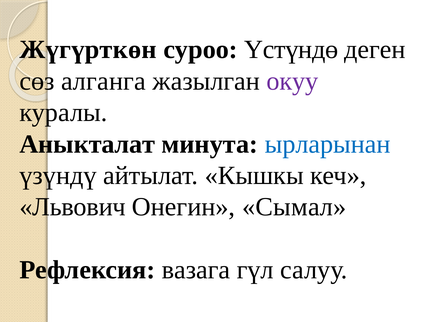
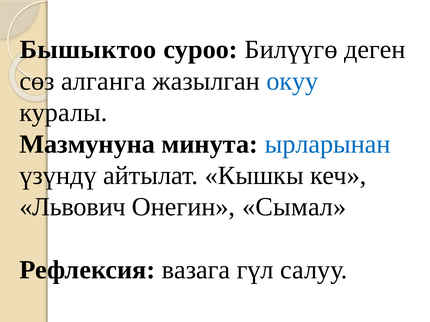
Жүгүрткөн: Жүгүрткөн -> Бышыктоо
Үстүндө: Үстүндө -> Билүүгө
окуу colour: purple -> blue
Аныкталат: Аныкталат -> Мазмунуна
